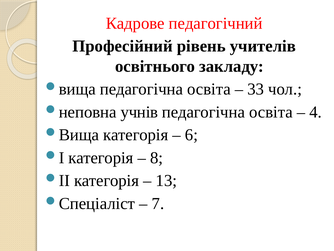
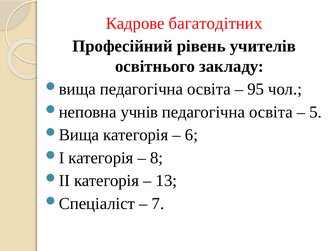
педагогічний: педагогічний -> багатодітних
33: 33 -> 95
4: 4 -> 5
